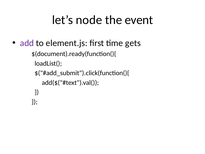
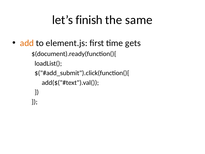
node: node -> finish
event: event -> same
add colour: purple -> orange
